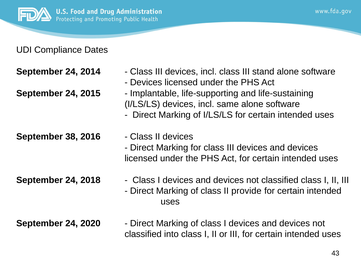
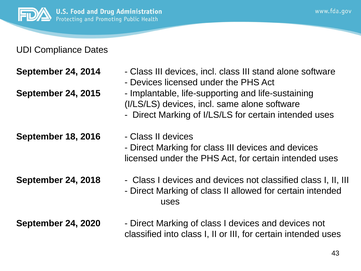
38: 38 -> 18
provide: provide -> allowed
